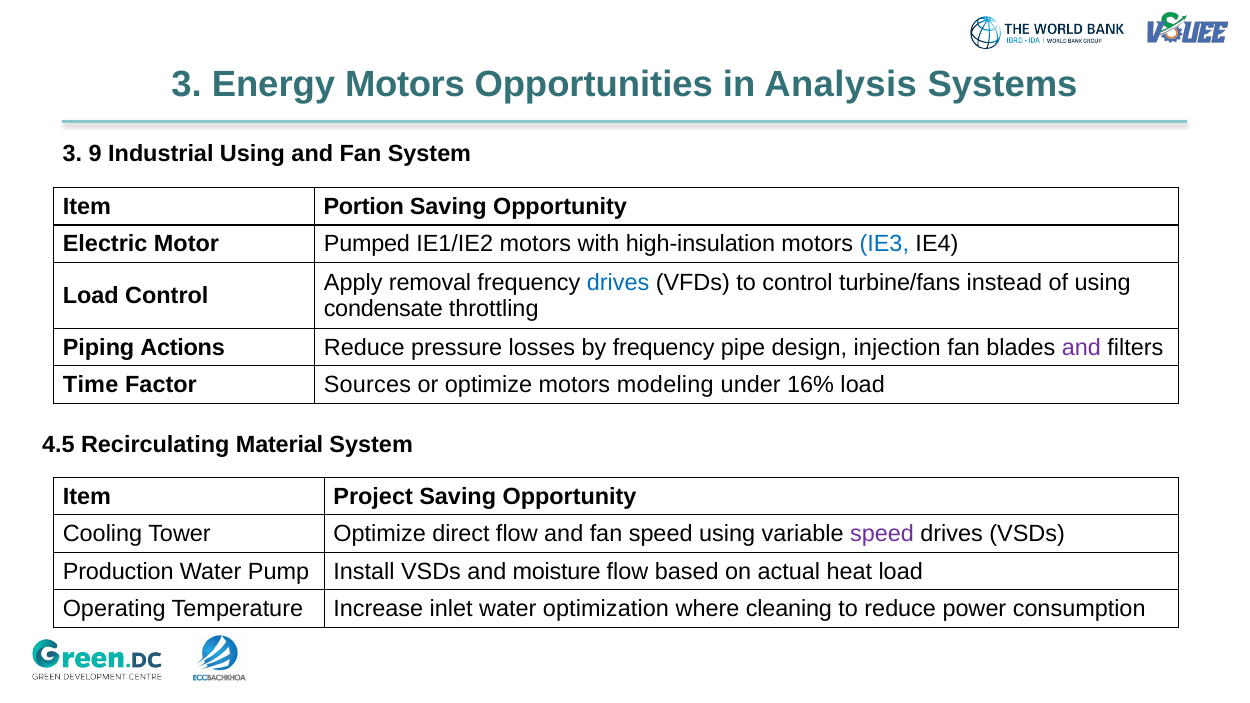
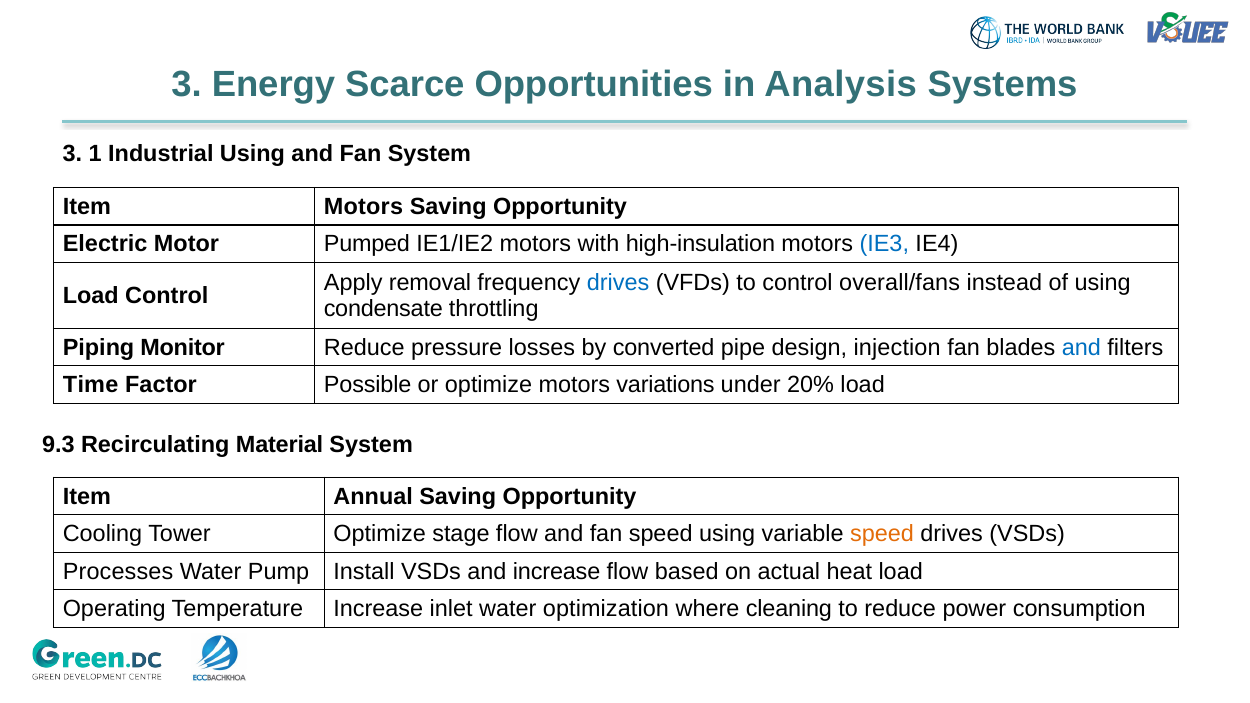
Energy Motors: Motors -> Scarce
9: 9 -> 1
Item Portion: Portion -> Motors
turbine/fans: turbine/fans -> overall/fans
Actions: Actions -> Monitor
by frequency: frequency -> converted
and at (1081, 347) colour: purple -> blue
Sources: Sources -> Possible
modeling: modeling -> variations
16%: 16% -> 20%
4.5: 4.5 -> 9.3
Project: Project -> Annual
direct: direct -> stage
speed at (882, 534) colour: purple -> orange
Production: Production -> Processes
and moisture: moisture -> increase
